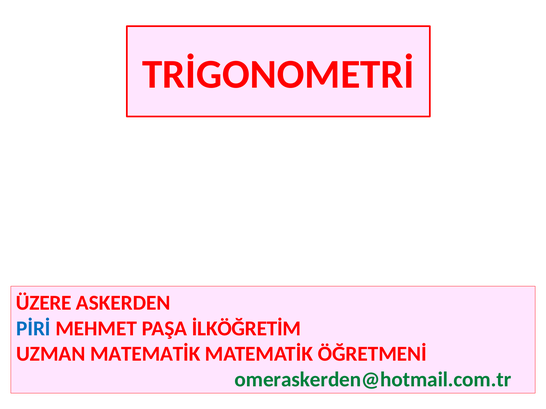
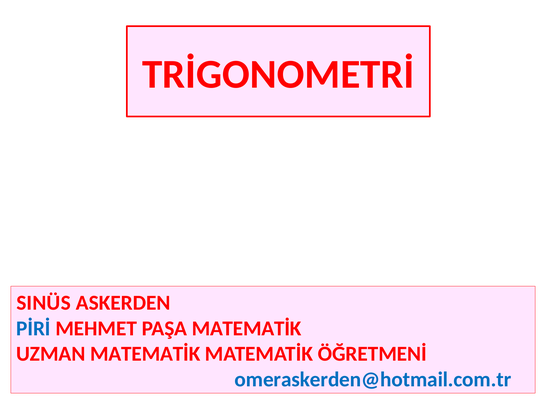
ÜZERE: ÜZERE -> SINÜS
PAŞA İLKÖĞRETİM: İLKÖĞRETİM -> MATEMATİK
omeraskerden@hotmail.com.tr colour: green -> blue
